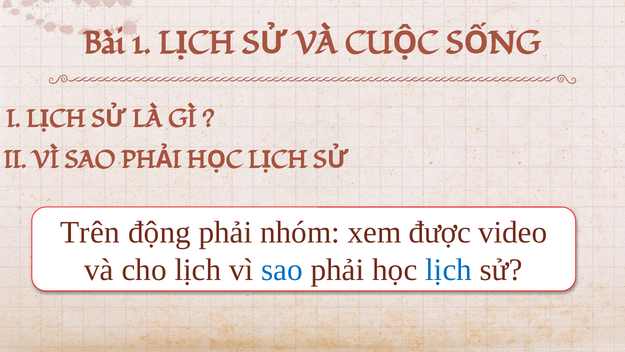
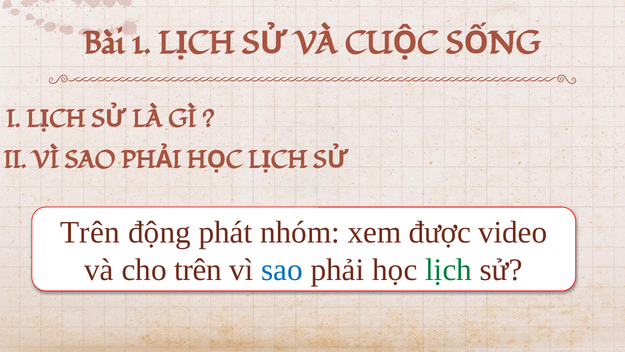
động phải: phải -> phát
cho lịch: lịch -> trên
lịch at (449, 270) colour: blue -> green
